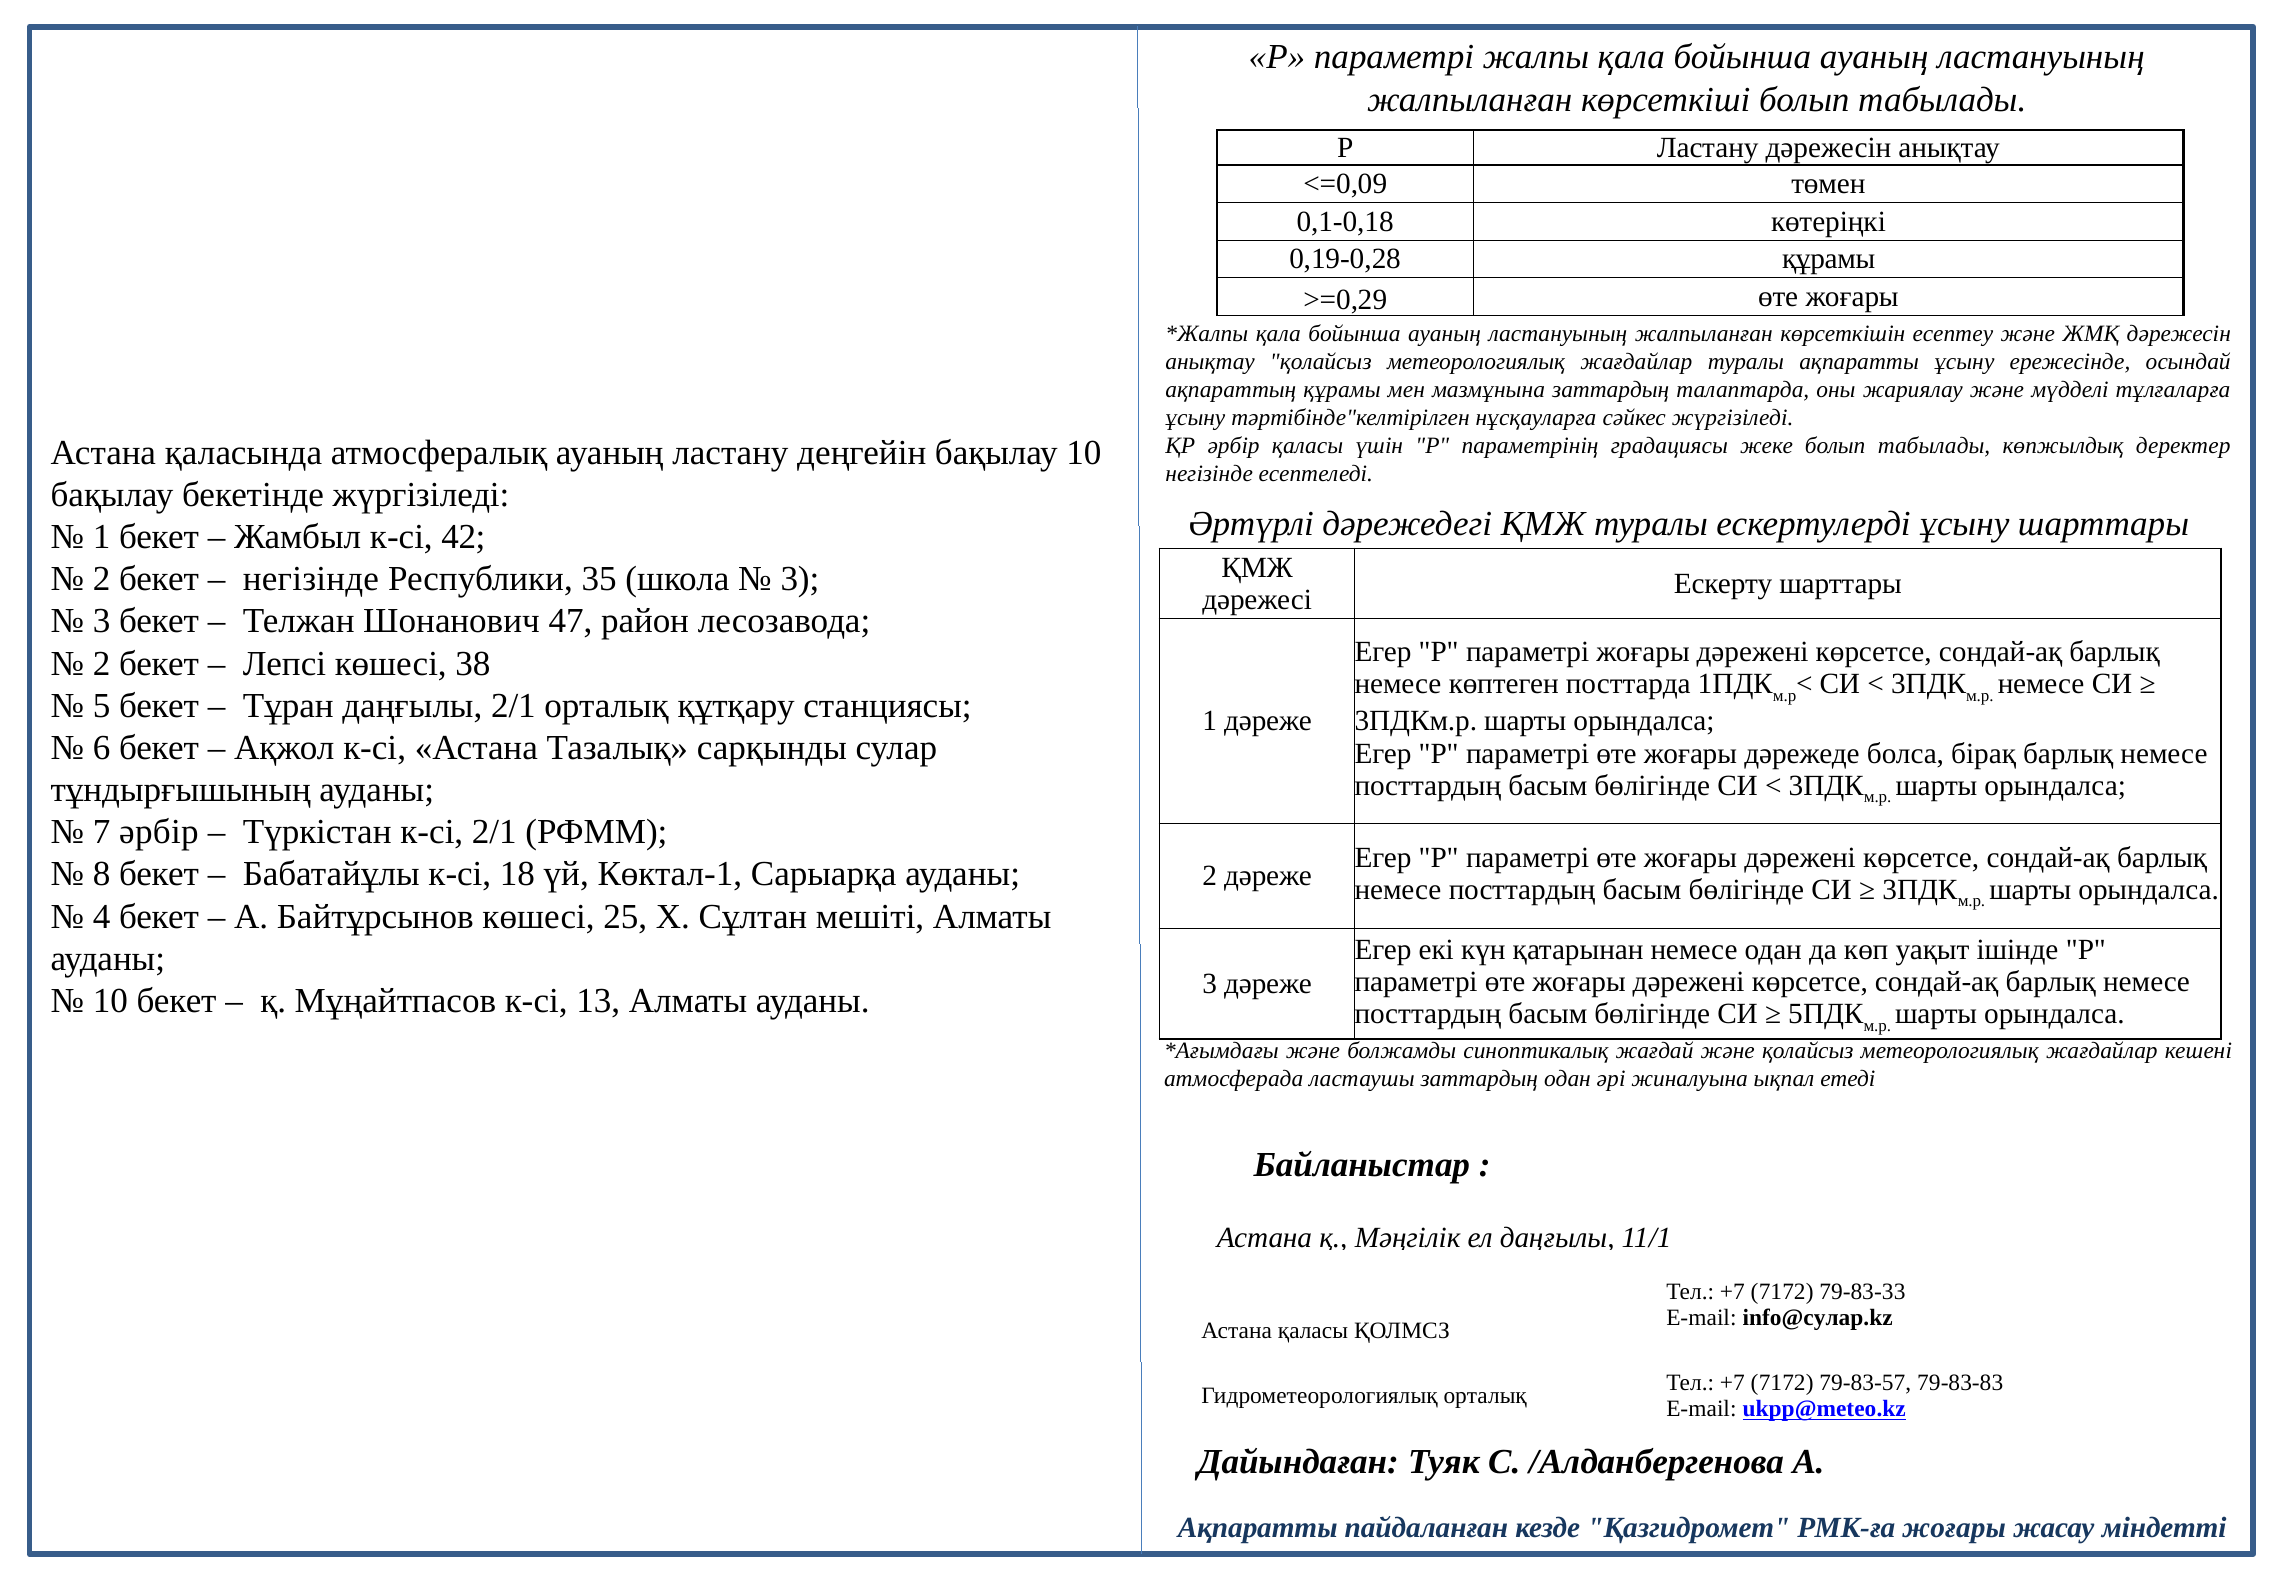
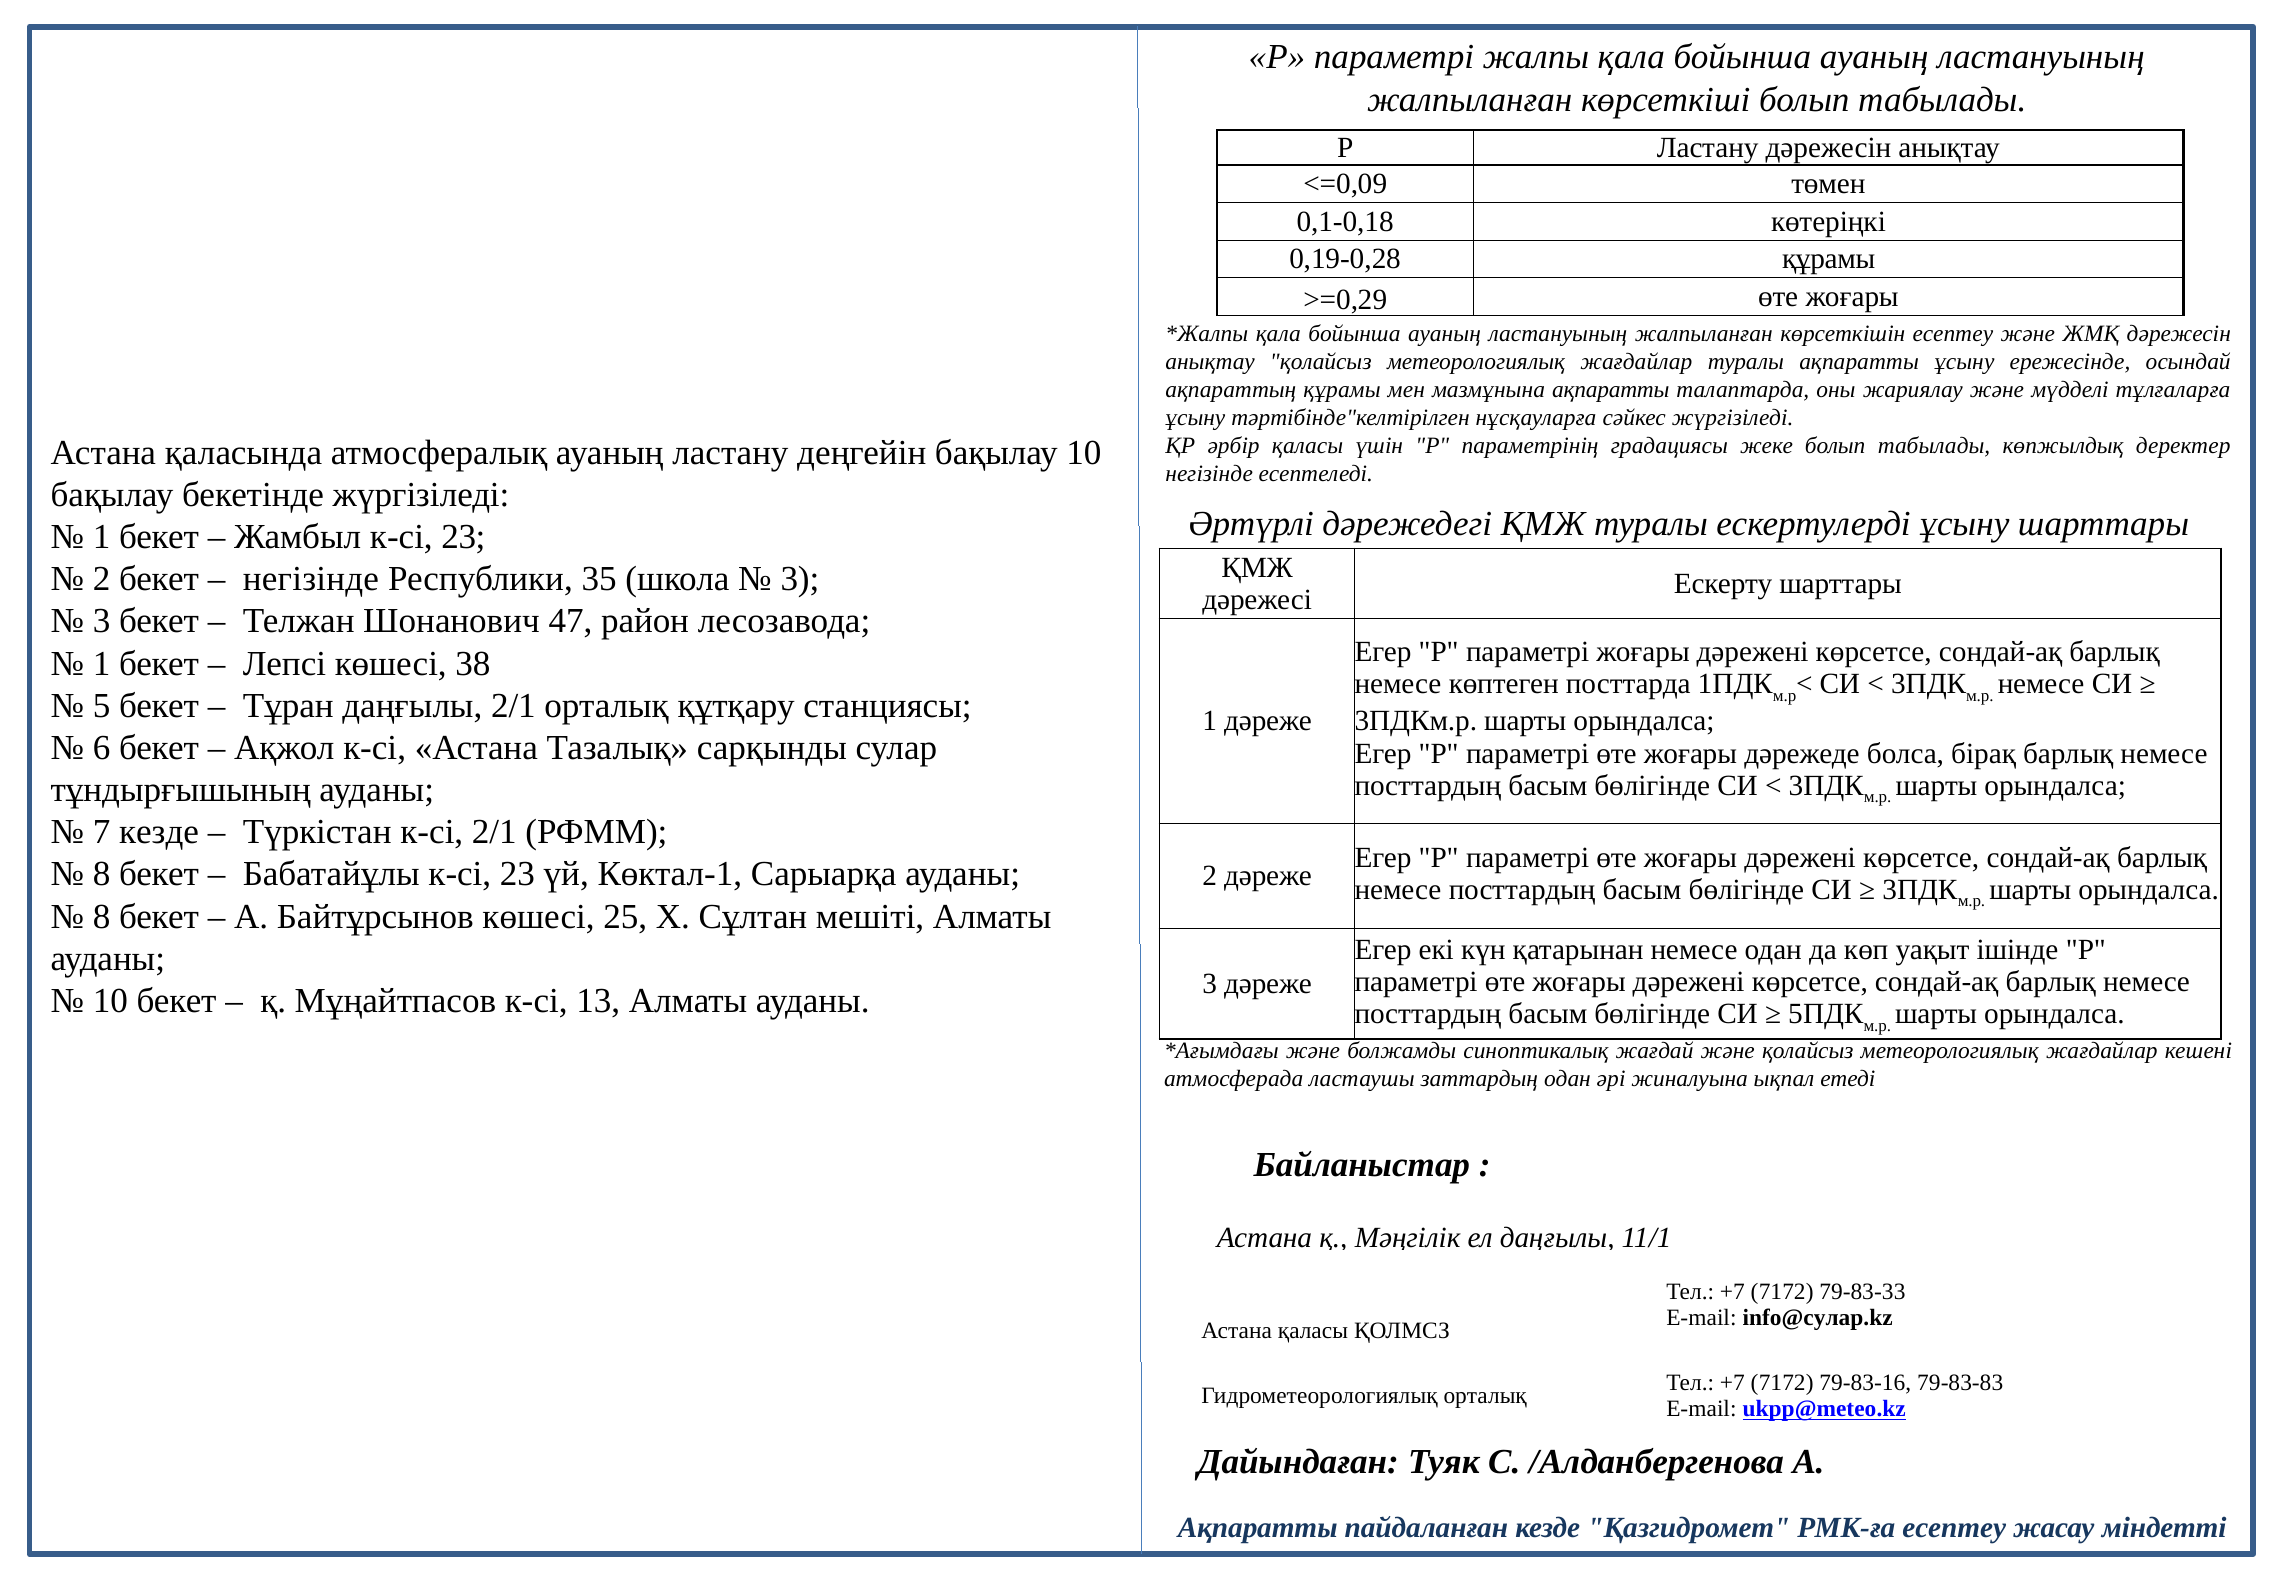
мазмұнына заттардың: заттардың -> ақпаратты
Жамбыл к-сі 42: 42 -> 23
2 at (102, 663): 2 -> 1
7 әрбір: әрбір -> кезде
Бабатайұлы к-сі 18: 18 -> 23
4 at (102, 916): 4 -> 8
79-83-57: 79-83-57 -> 79-83-16
РМК-ға жоғары: жоғары -> есептеу
